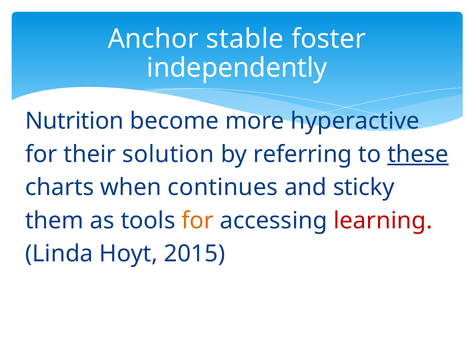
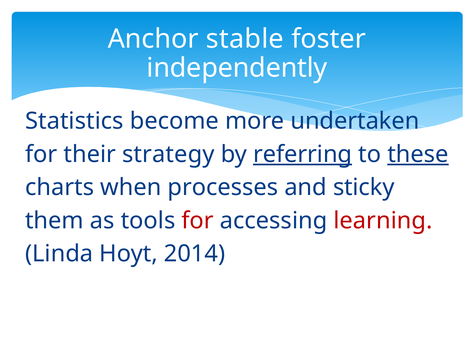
Nutrition: Nutrition -> Statistics
hyperactive: hyperactive -> undertaken
solution: solution -> strategy
referring underline: none -> present
continues: continues -> processes
for at (198, 221) colour: orange -> red
2015: 2015 -> 2014
